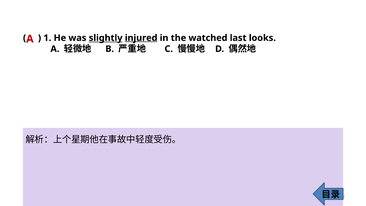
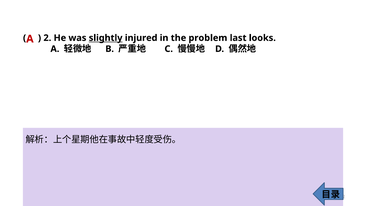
1: 1 -> 2
injured underline: present -> none
watched: watched -> problem
